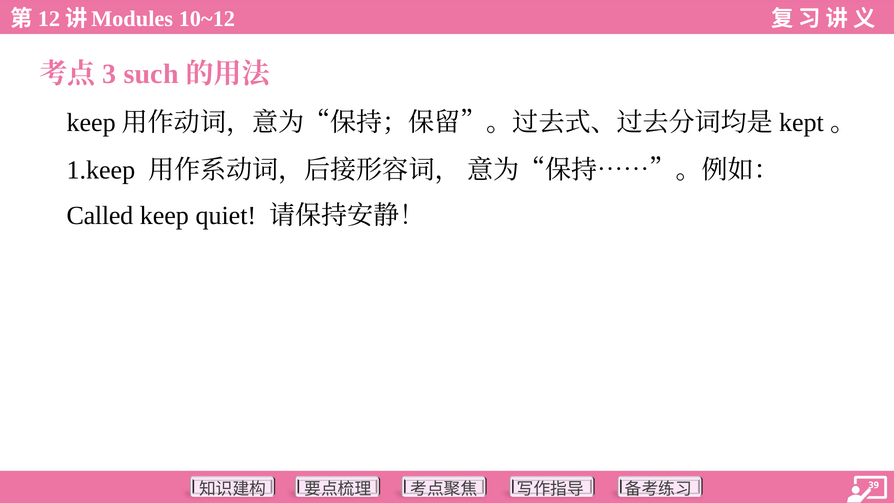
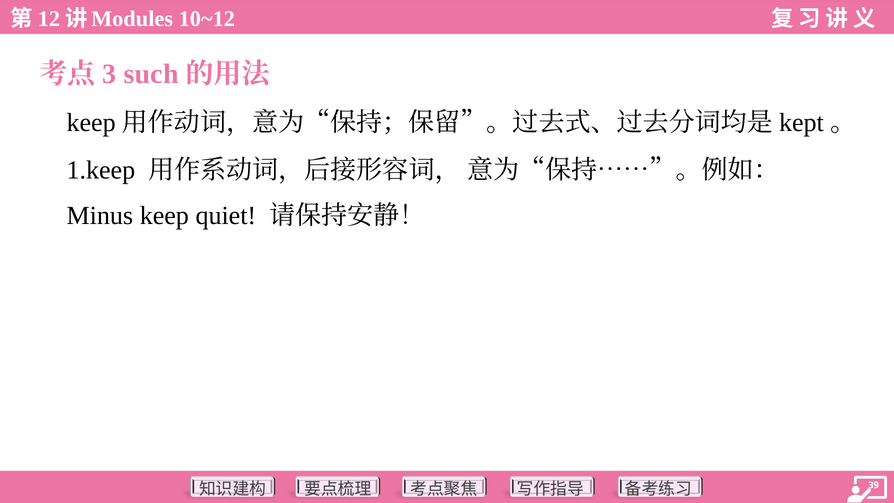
Called: Called -> Minus
